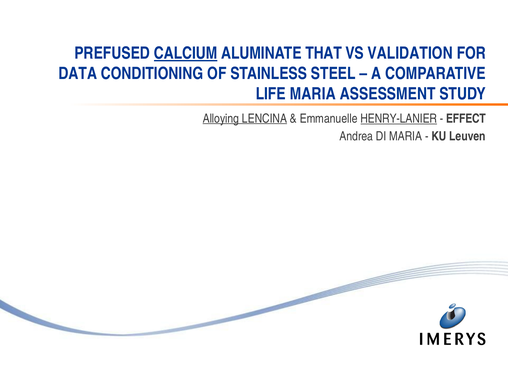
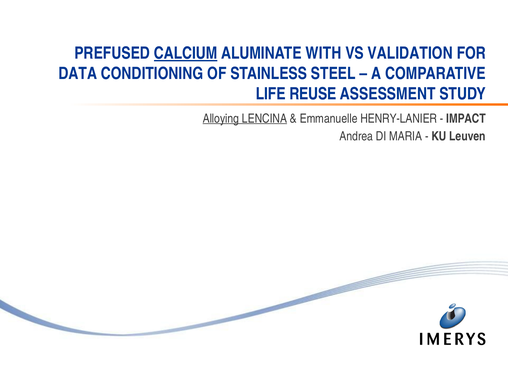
THAT: THAT -> WITH
LIFE MARIA: MARIA -> REUSE
HENRY-LANIER underline: present -> none
EFFECT: EFFECT -> IMPACT
